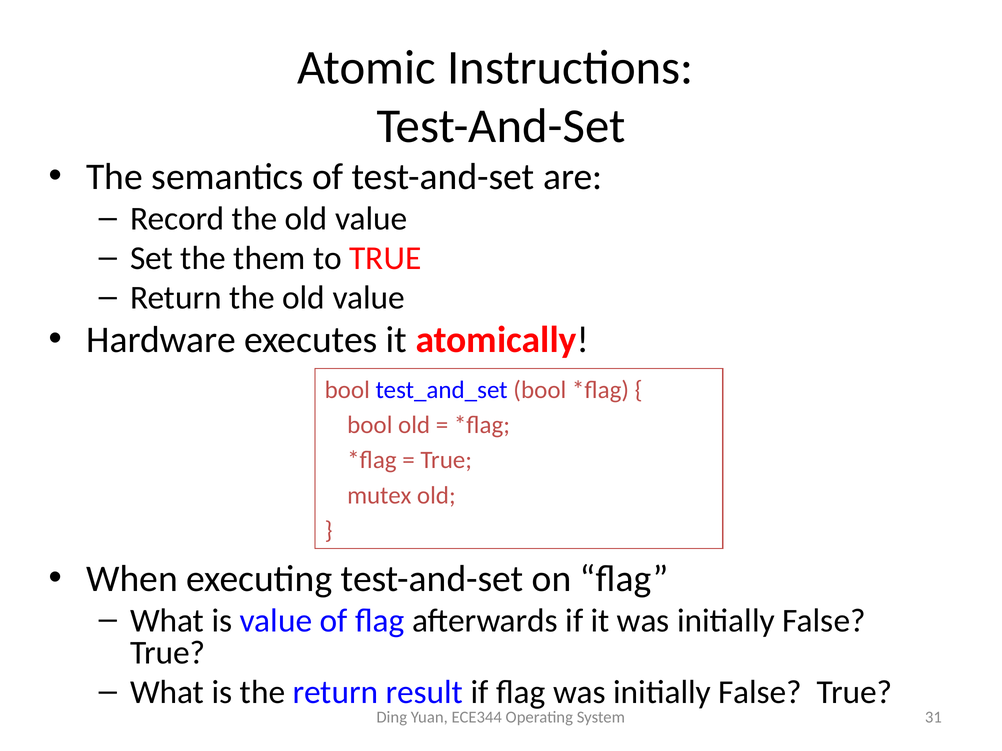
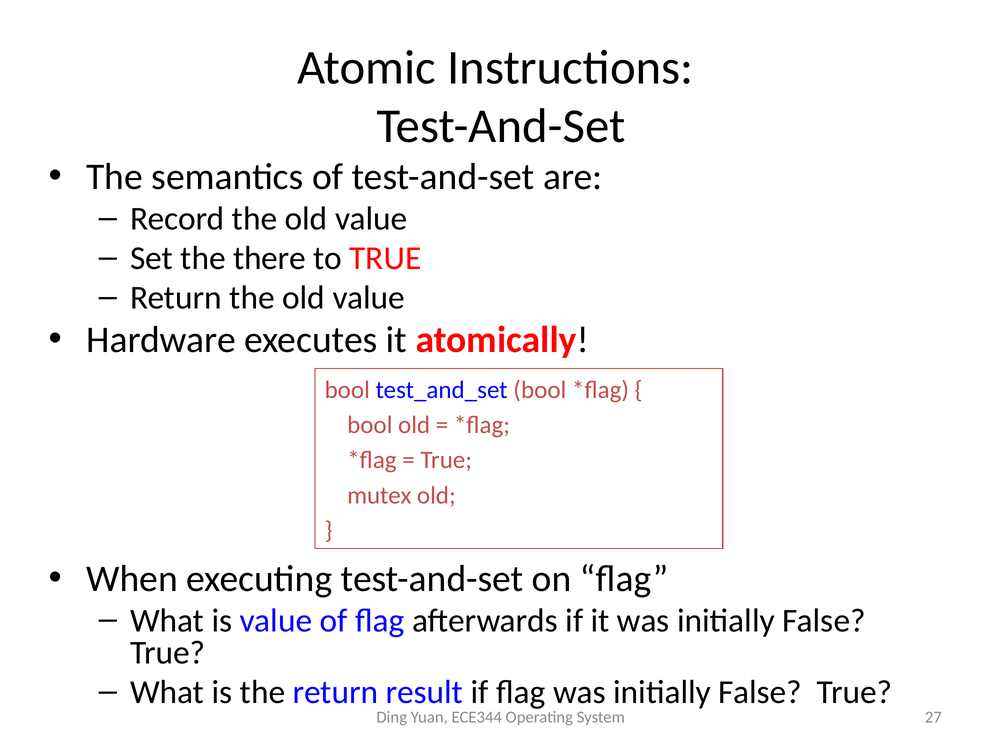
them: them -> there
31: 31 -> 27
